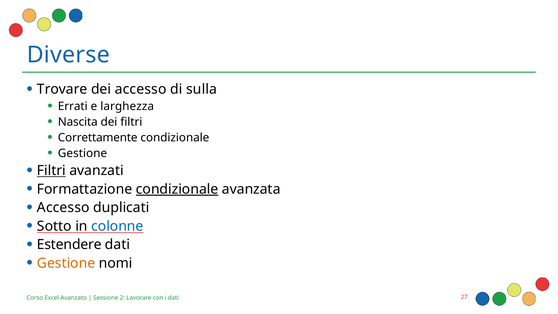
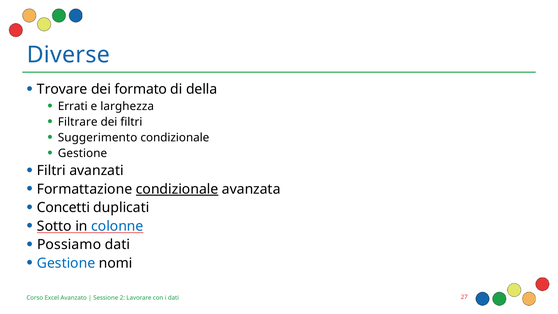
dei accesso: accesso -> formato
sulla: sulla -> della
Nascita: Nascita -> Filtrare
Correttamente: Correttamente -> Suggerimento
Filtri at (51, 171) underline: present -> none
Accesso at (63, 208): Accesso -> Concetti
Estendere: Estendere -> Possiamo
Gestione at (66, 263) colour: orange -> blue
